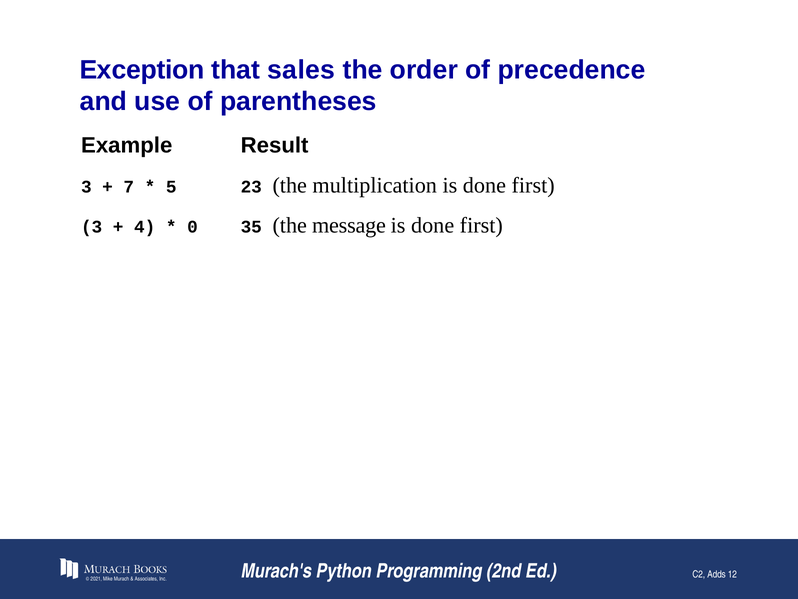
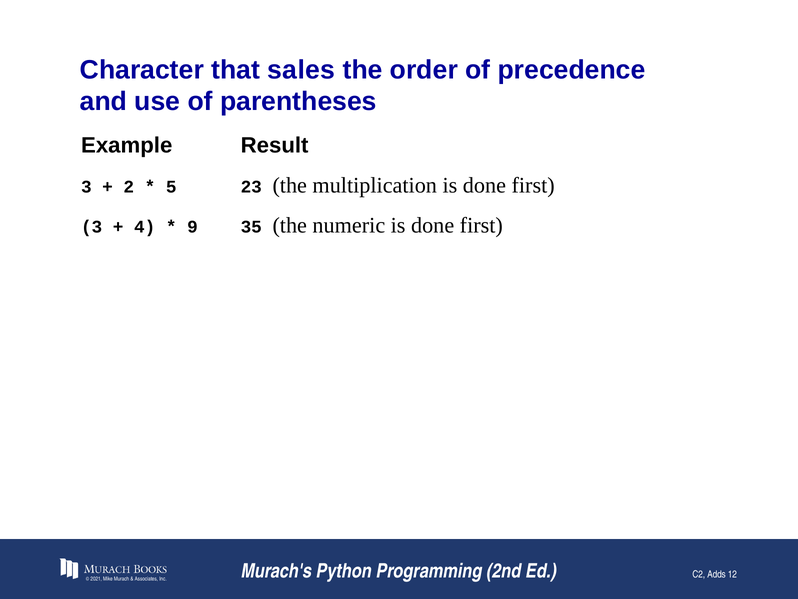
Exception: Exception -> Character
7: 7 -> 2
0: 0 -> 9
message: message -> numeric
